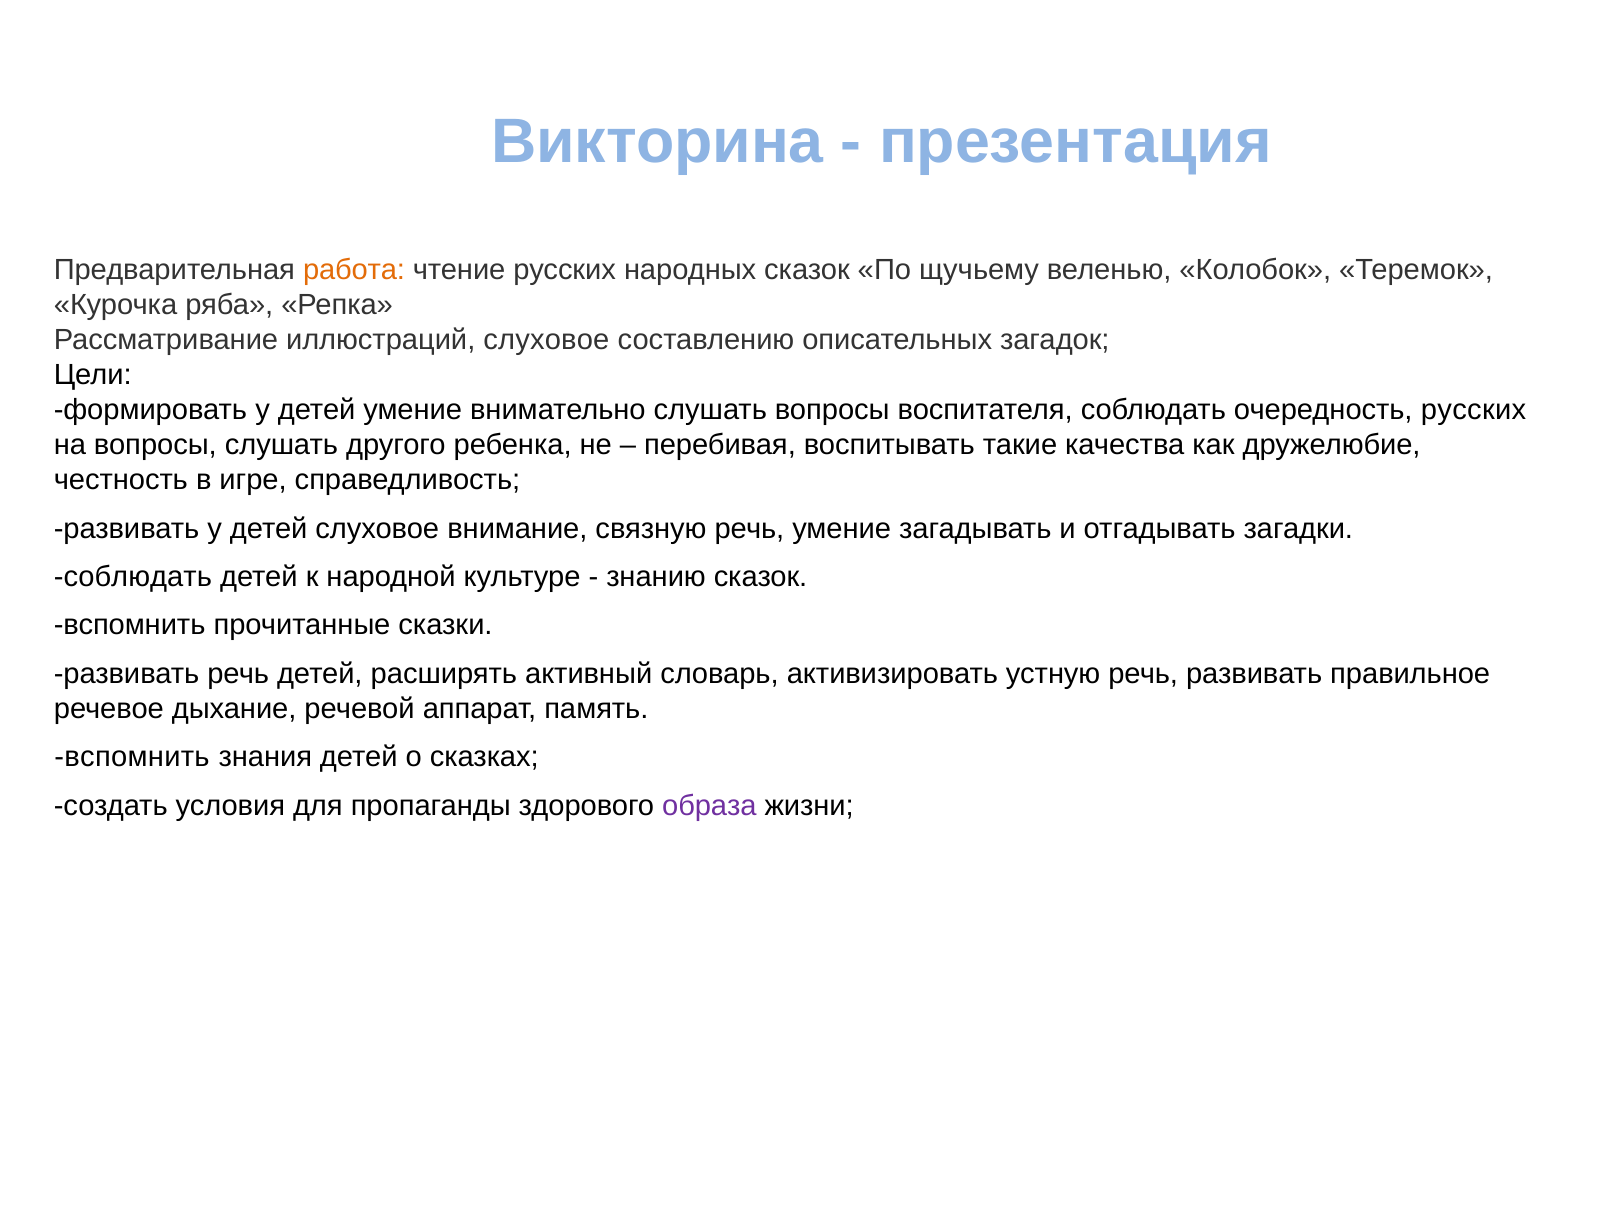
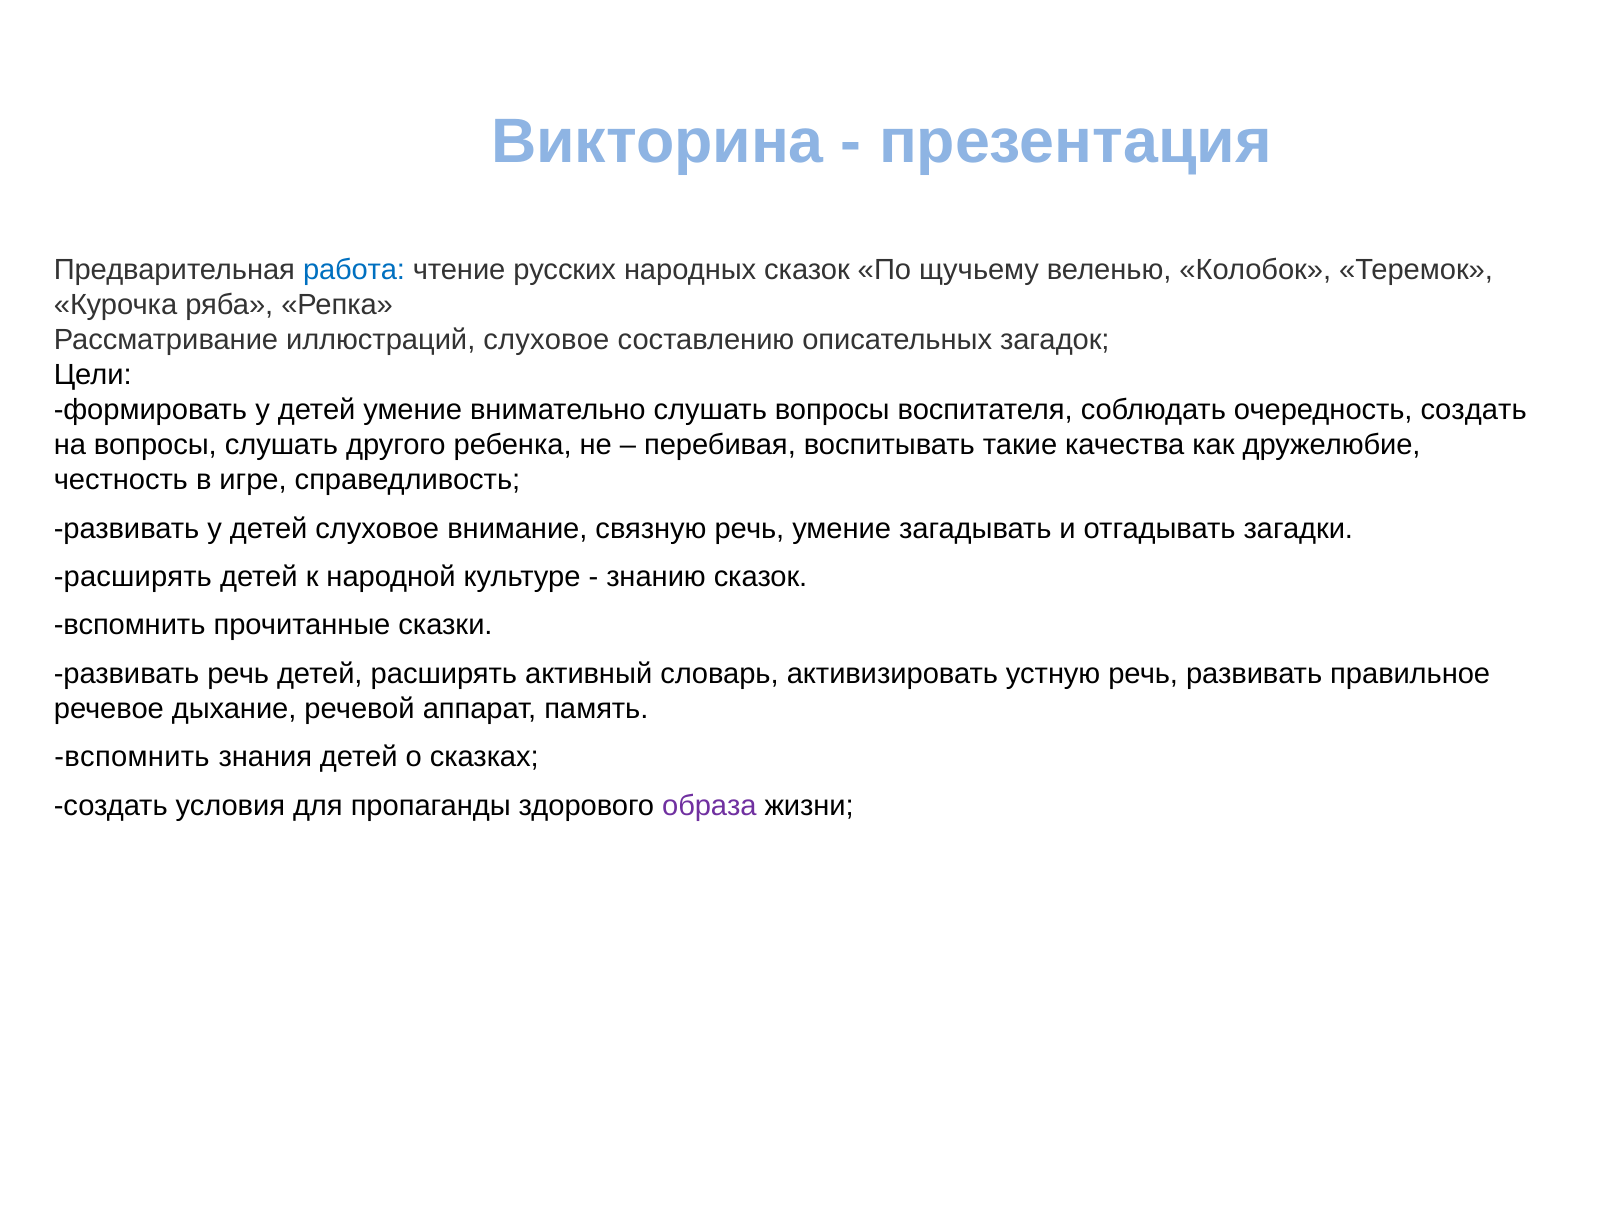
работа colour: orange -> blue
очередность русских: русских -> создать
соблюдать at (133, 577): соблюдать -> расширять
